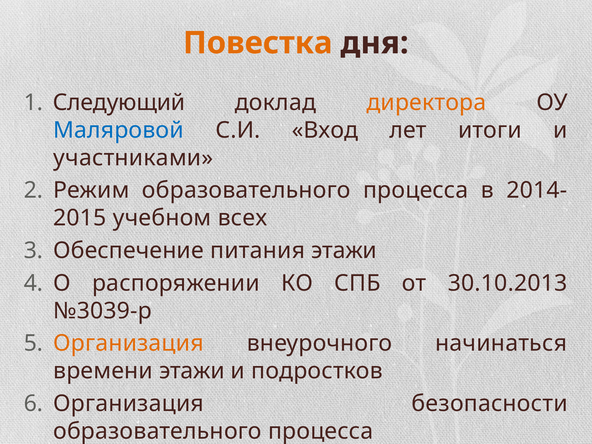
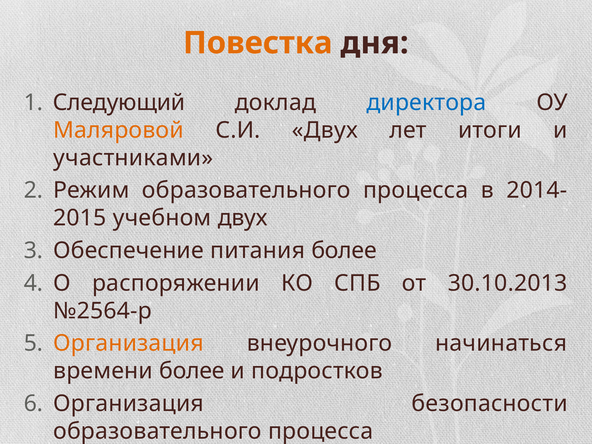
директора colour: orange -> blue
Маляровой colour: blue -> orange
С.И Вход: Вход -> Двух
учебном всех: всех -> двух
питания этажи: этажи -> более
№3039-р: №3039-р -> №2564-р
времени этажи: этажи -> более
